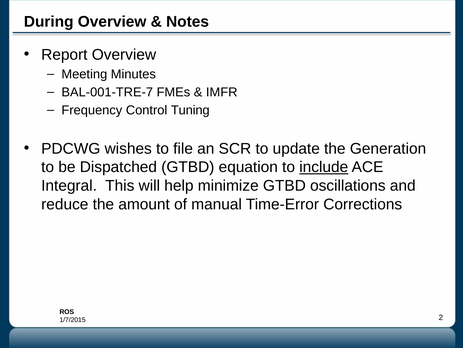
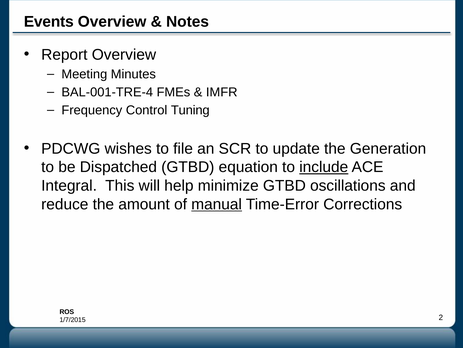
During: During -> Events
BAL-001-TRE-7: BAL-001-TRE-7 -> BAL-001-TRE-4
manual underline: none -> present
